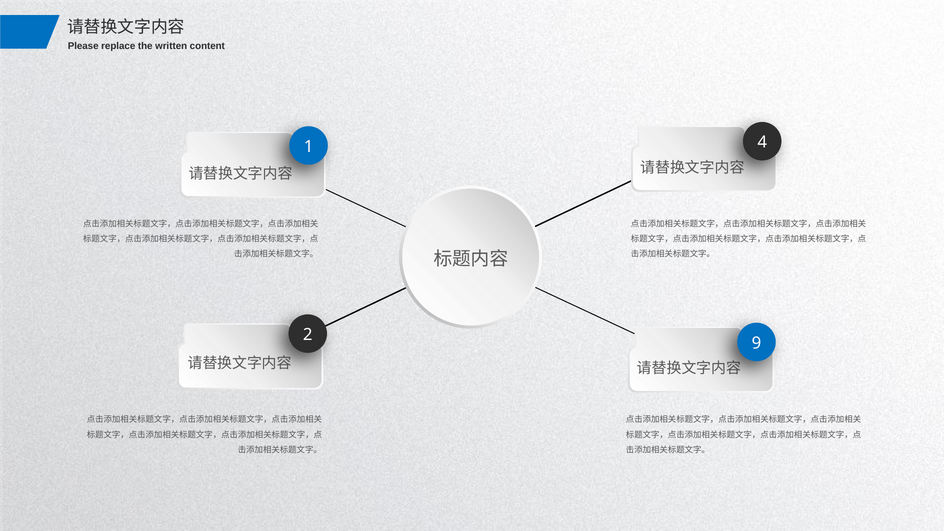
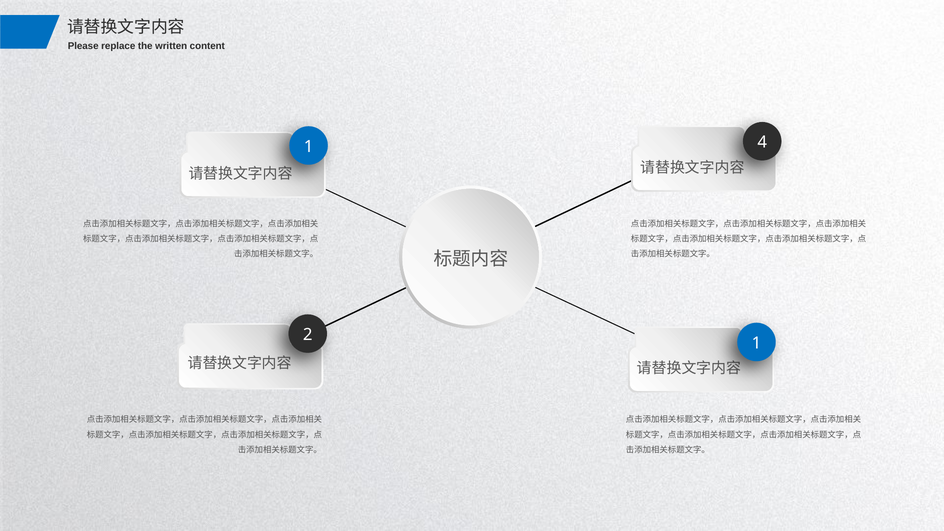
2 9: 9 -> 1
